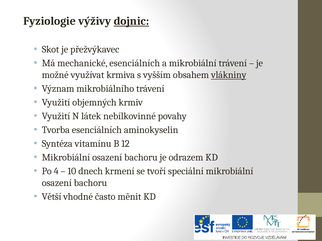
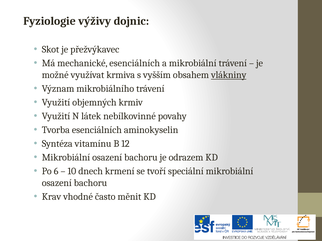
dojnic underline: present -> none
4: 4 -> 6
Větší: Větší -> Krav
